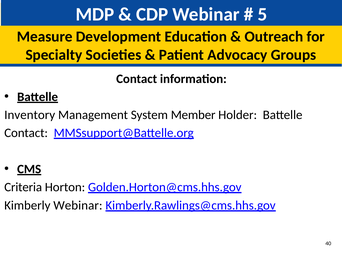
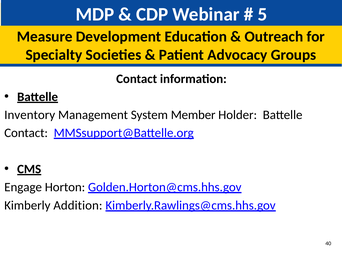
Criteria: Criteria -> Engage
Kimberly Webinar: Webinar -> Addition
